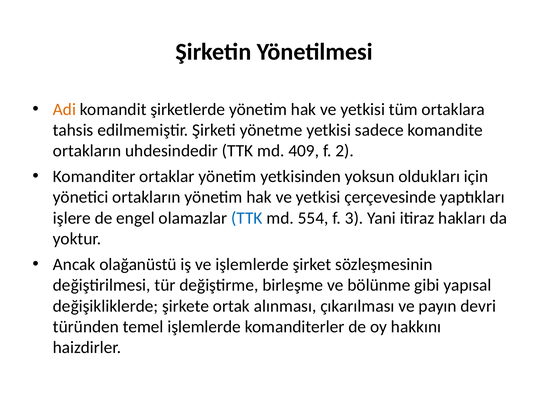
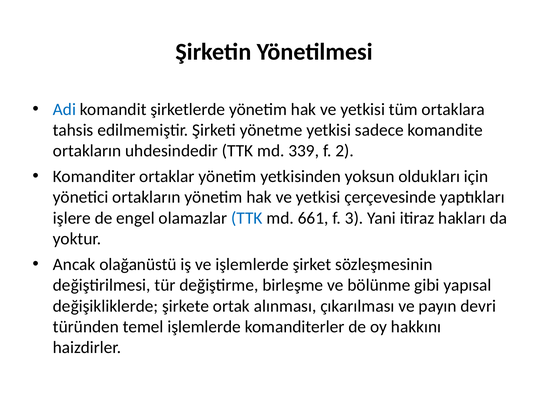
Adi colour: orange -> blue
409: 409 -> 339
554: 554 -> 661
